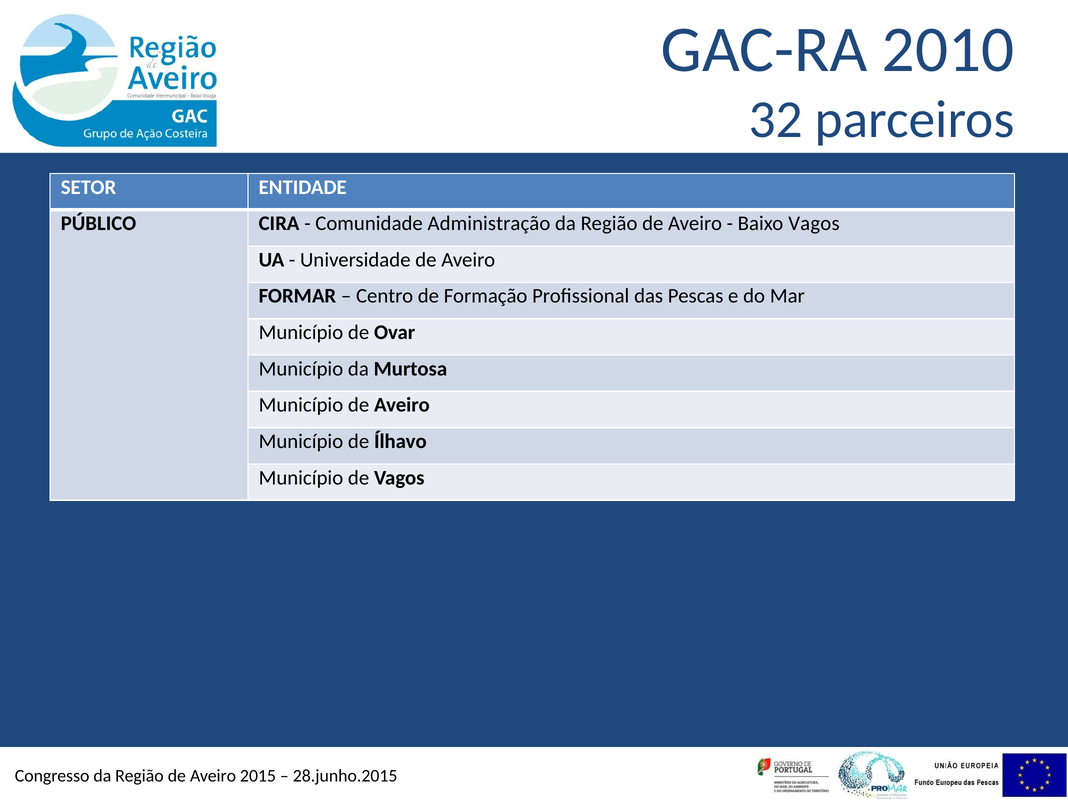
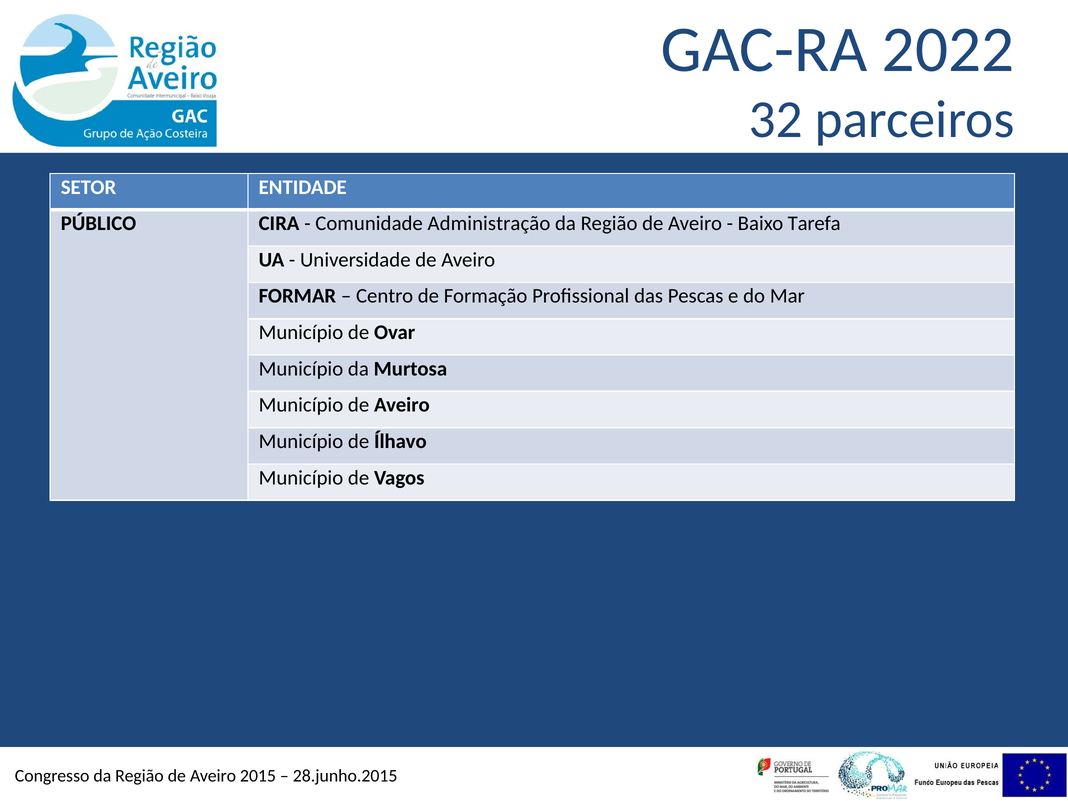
2010: 2010 -> 2022
Baixo Vagos: Vagos -> Tarefa
